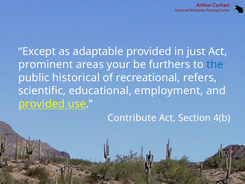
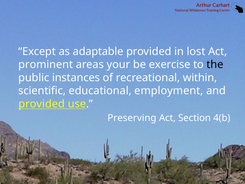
just: just -> lost
furthers: furthers -> exercise
the colour: blue -> black
historical: historical -> instances
refers: refers -> within
Contribute: Contribute -> Preserving
